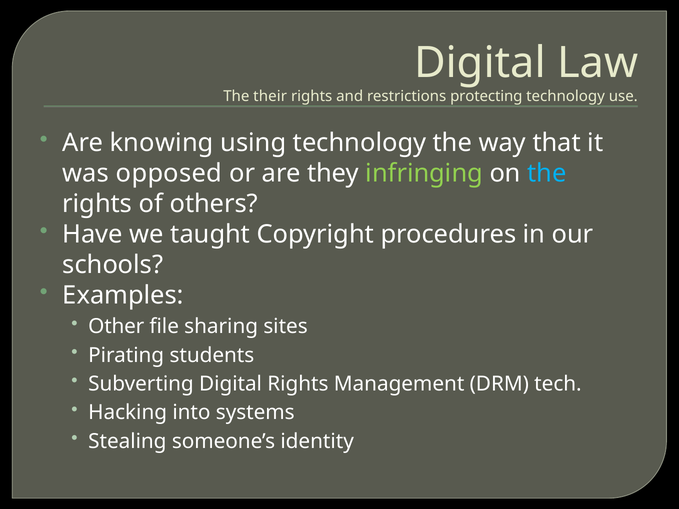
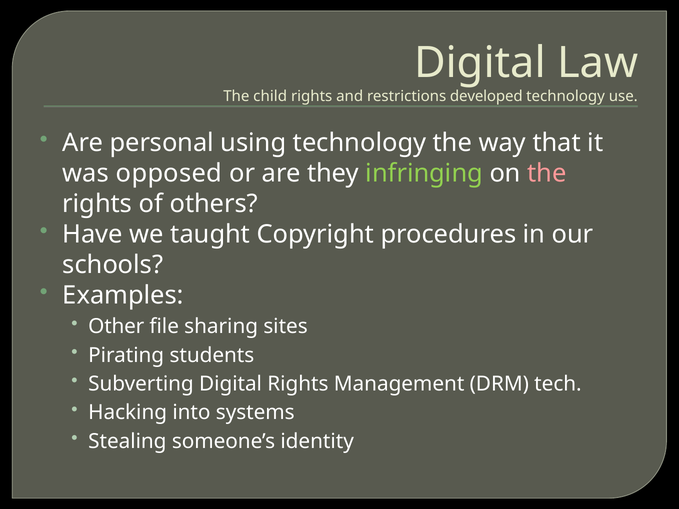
their: their -> child
protecting: protecting -> developed
knowing: knowing -> personal
the at (547, 173) colour: light blue -> pink
